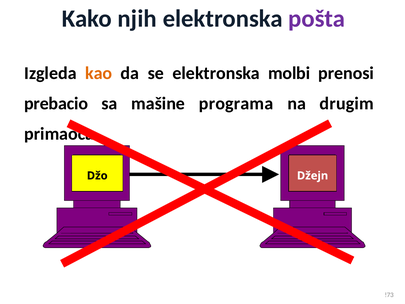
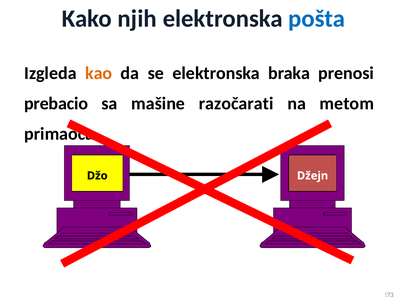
pošta colour: purple -> blue
molbi: molbi -> braka
programa: programa -> razočarati
drugim: drugim -> metom
